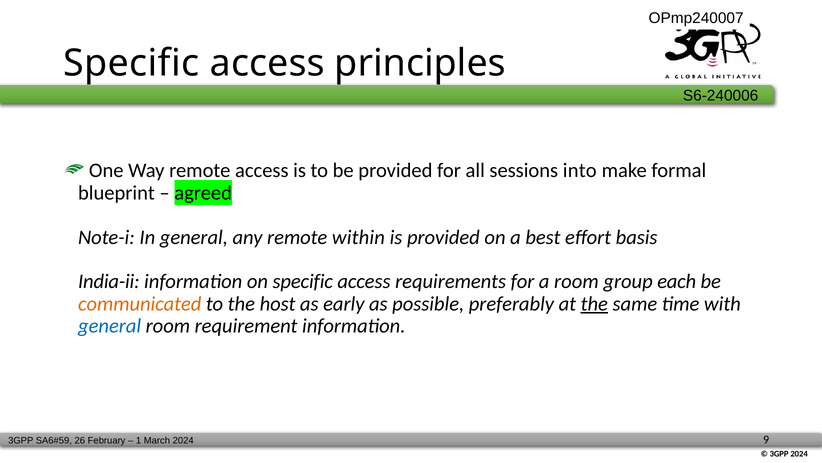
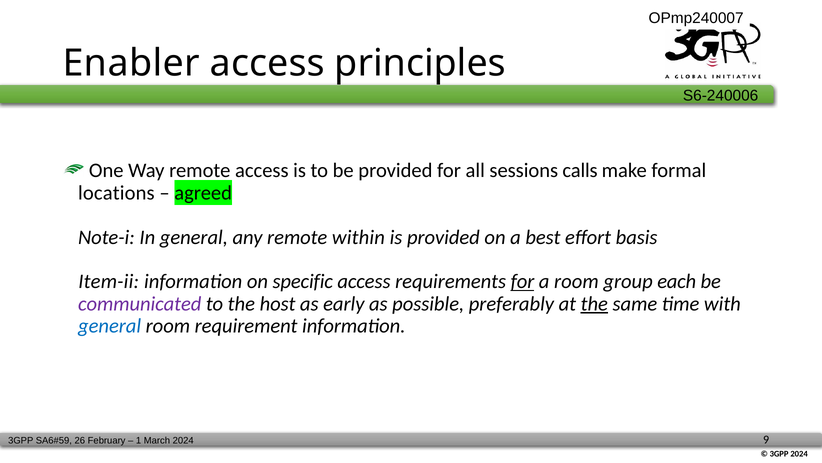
Specific at (131, 63): Specific -> Enabler
into: into -> calls
blueprint: blueprint -> locations
India-ii: India-ii -> Item-ii
for at (522, 281) underline: none -> present
communicated colour: orange -> purple
